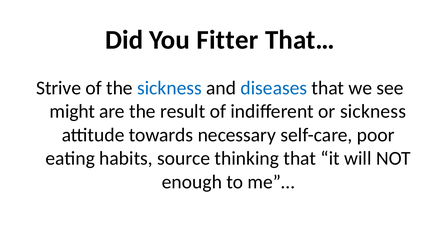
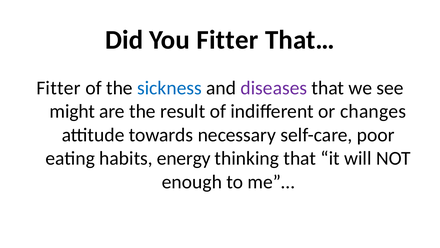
Strive at (59, 88): Strive -> Fitter
diseases colour: blue -> purple
or sickness: sickness -> changes
source: source -> energy
